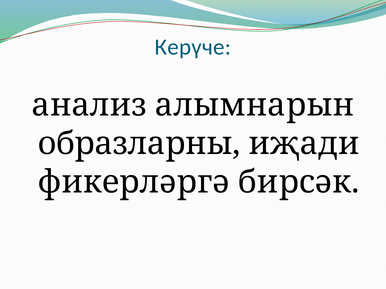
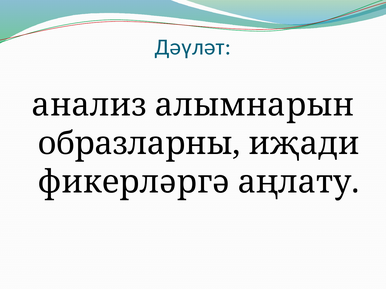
Керүче: Керүче -> Дәүләт
бирсәк: бирсәк -> аңлату
